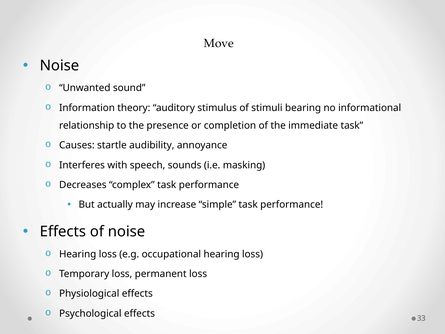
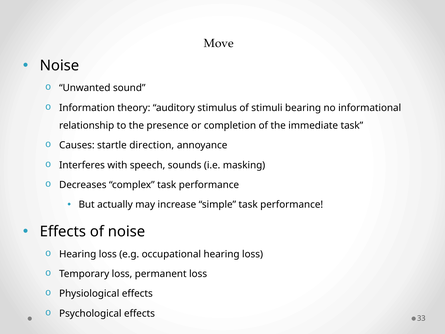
audibility: audibility -> direction
